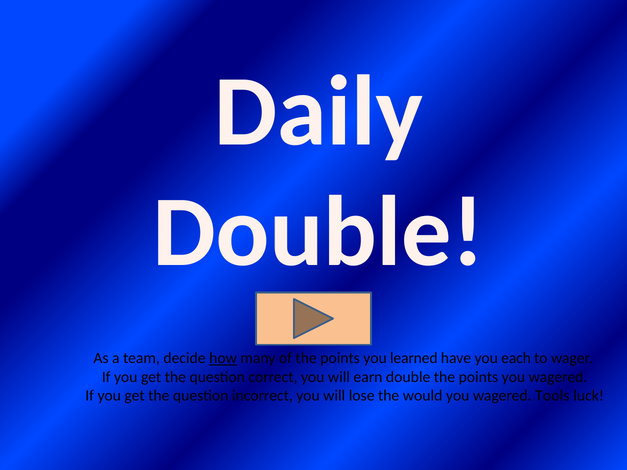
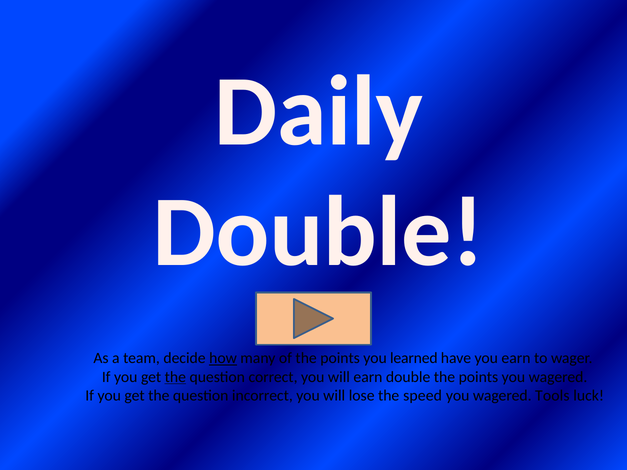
you each: each -> earn
the at (175, 377) underline: none -> present
would: would -> speed
